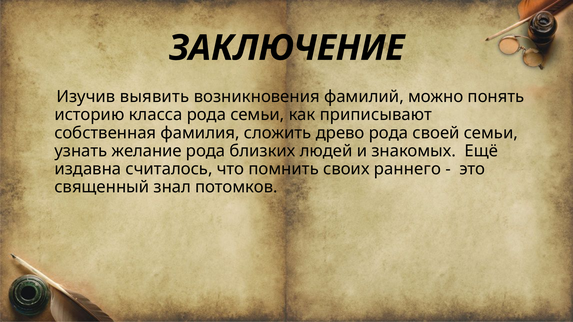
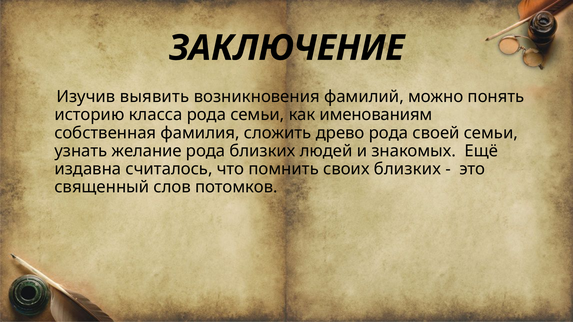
приписывают: приписывают -> именованиям
своих раннего: раннего -> близких
знал: знал -> слов
